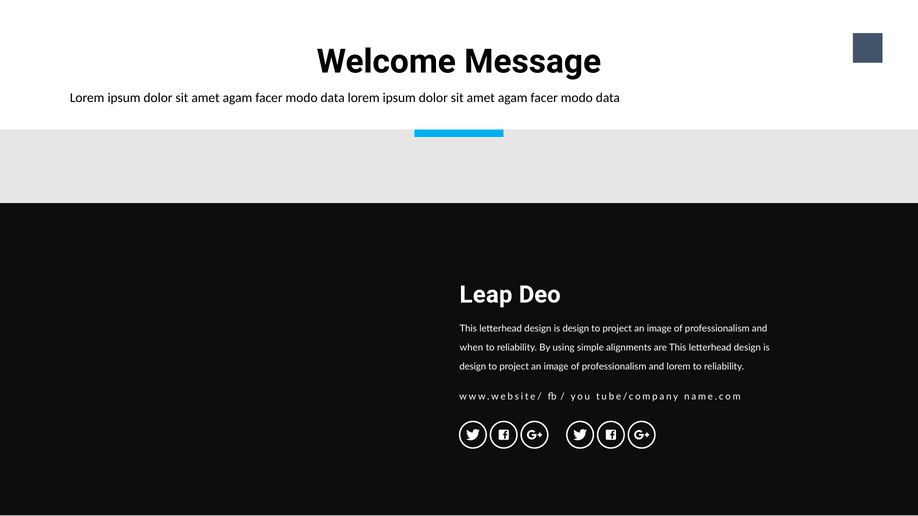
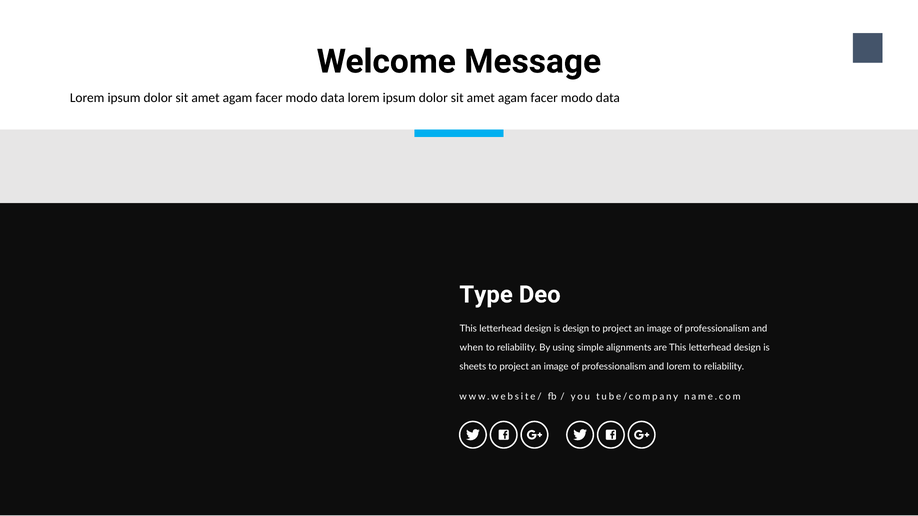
Leap: Leap -> Type
design at (473, 367): design -> sheets
